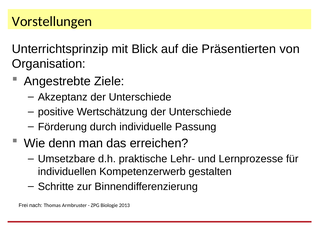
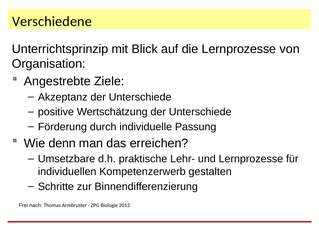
Vorstellungen: Vorstellungen -> Verschiedene
die Präsentierten: Präsentierten -> Lernprozesse
